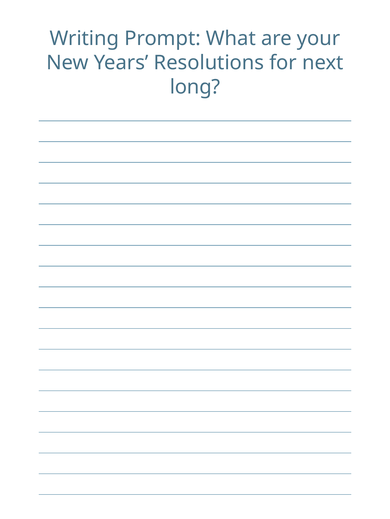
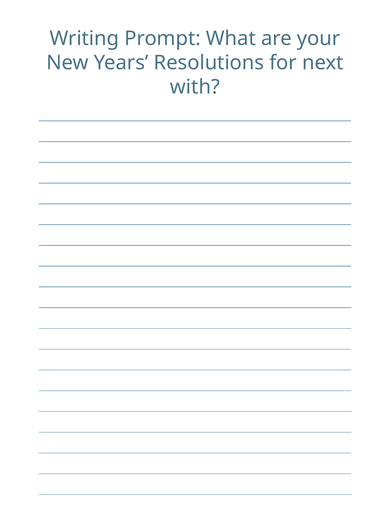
long: long -> with
